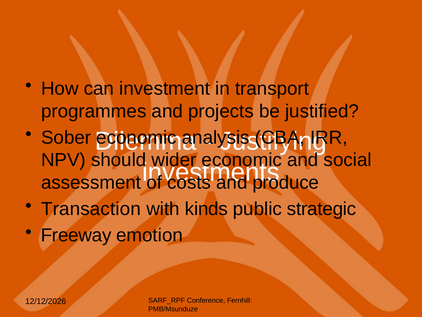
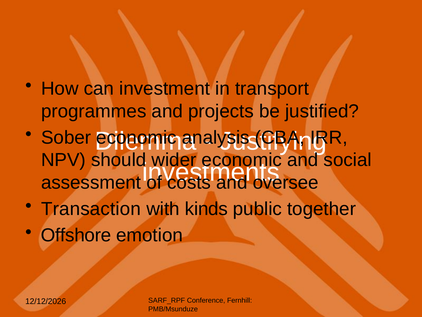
produce: produce -> oversee
strategic: strategic -> together
Freeway: Freeway -> Offshore
